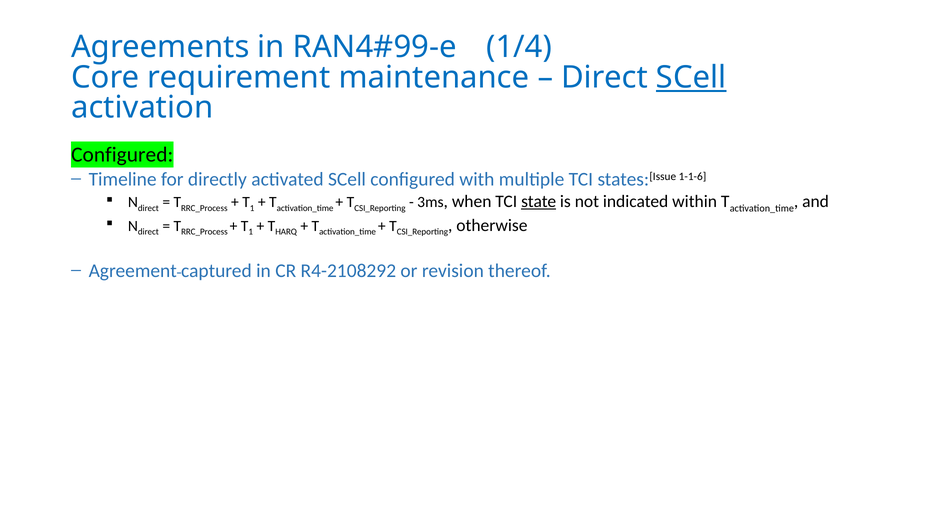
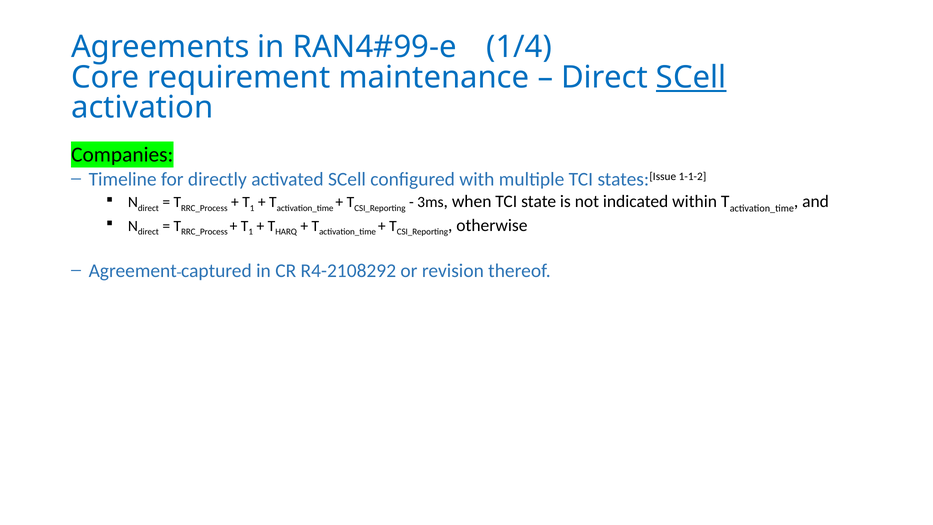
Configured at (122, 155): Configured -> Companies
1-1-6: 1-1-6 -> 1-1-2
state underline: present -> none
